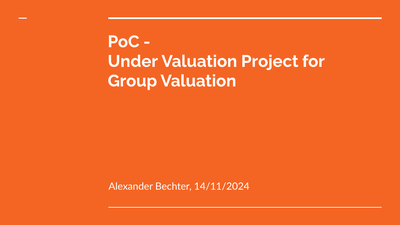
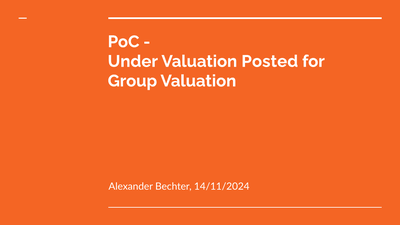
Project: Project -> Posted
